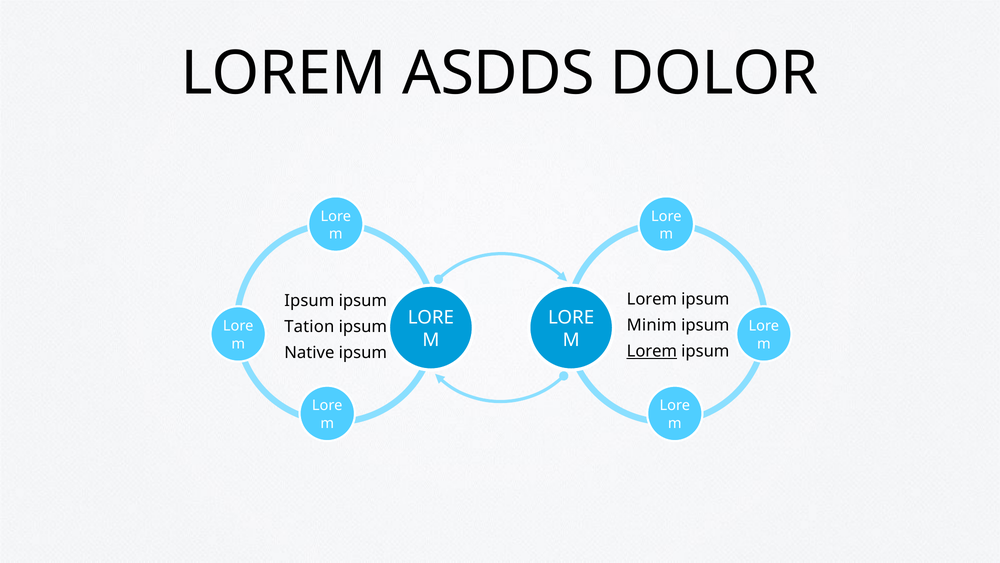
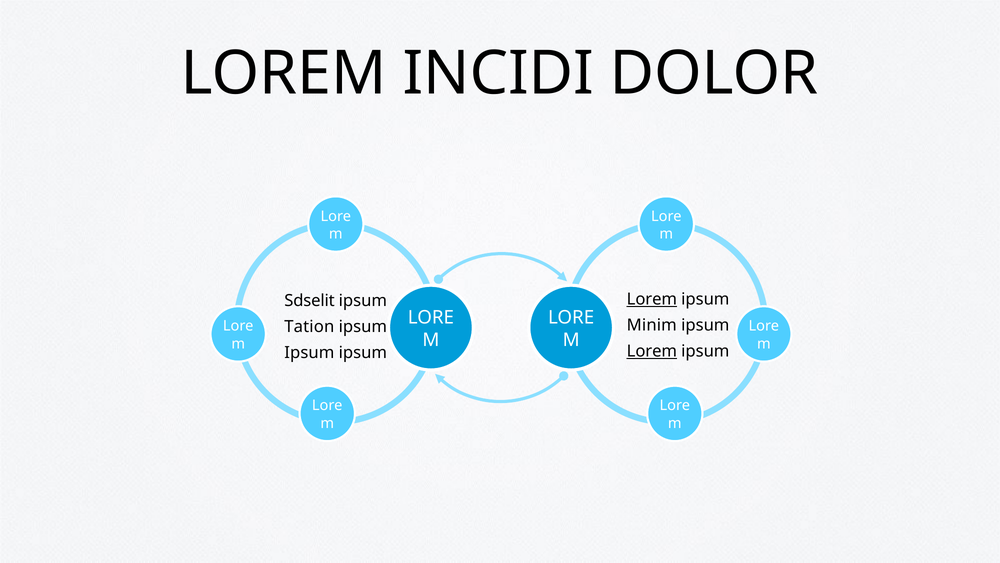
ASDDS: ASDDS -> INCIDI
Lorem at (652, 299) underline: none -> present
Ipsum at (309, 301): Ipsum -> Sdselit
Native at (309, 352): Native -> Ipsum
